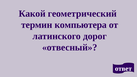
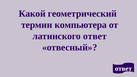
латинского дорог: дорог -> ответ
